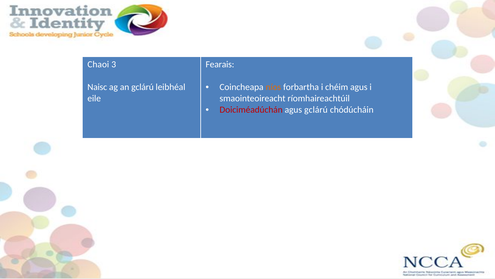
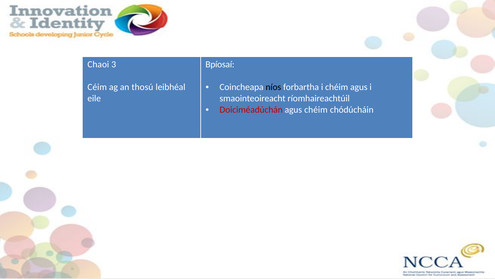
Fearais: Fearais -> Bpíosaí
níos colour: orange -> black
Naisc: Naisc -> Céim
an gclárú: gclárú -> thosú
agus gclárú: gclárú -> chéim
